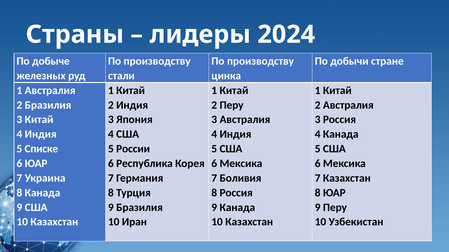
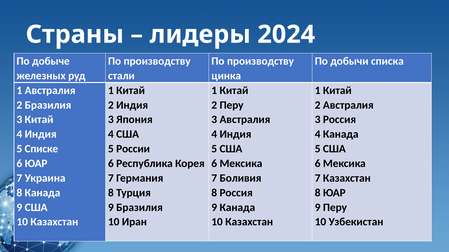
стране: стране -> списка
